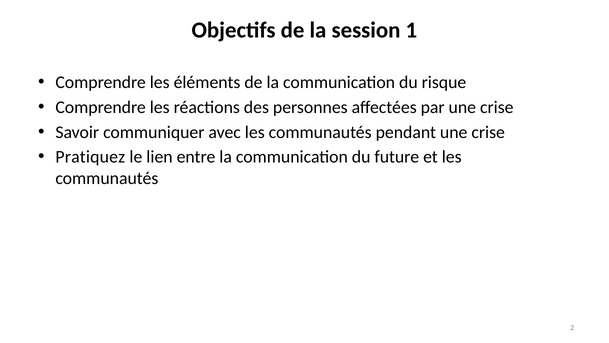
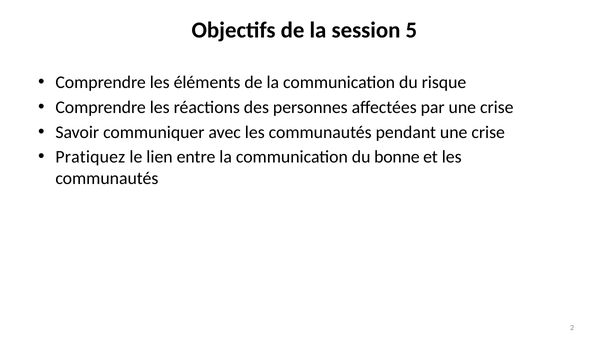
1: 1 -> 5
future: future -> bonne
